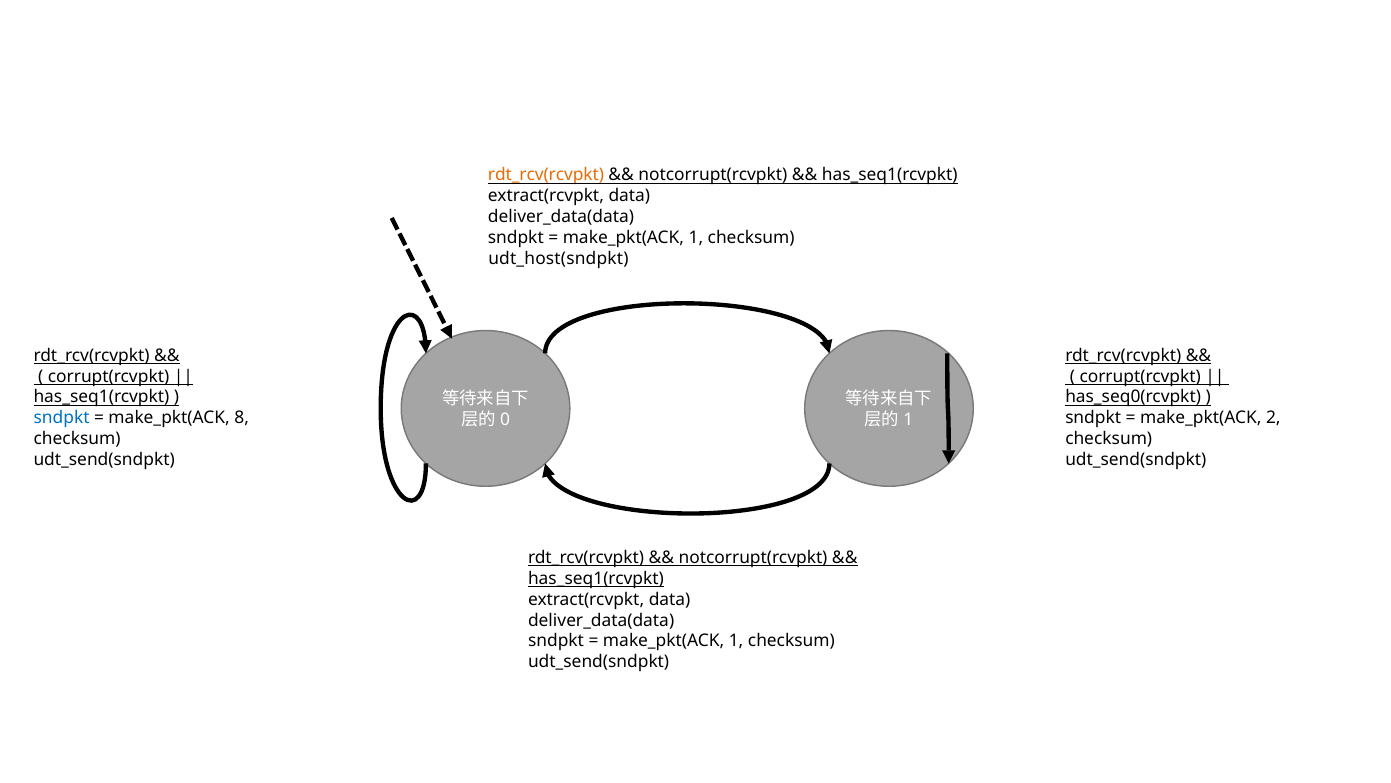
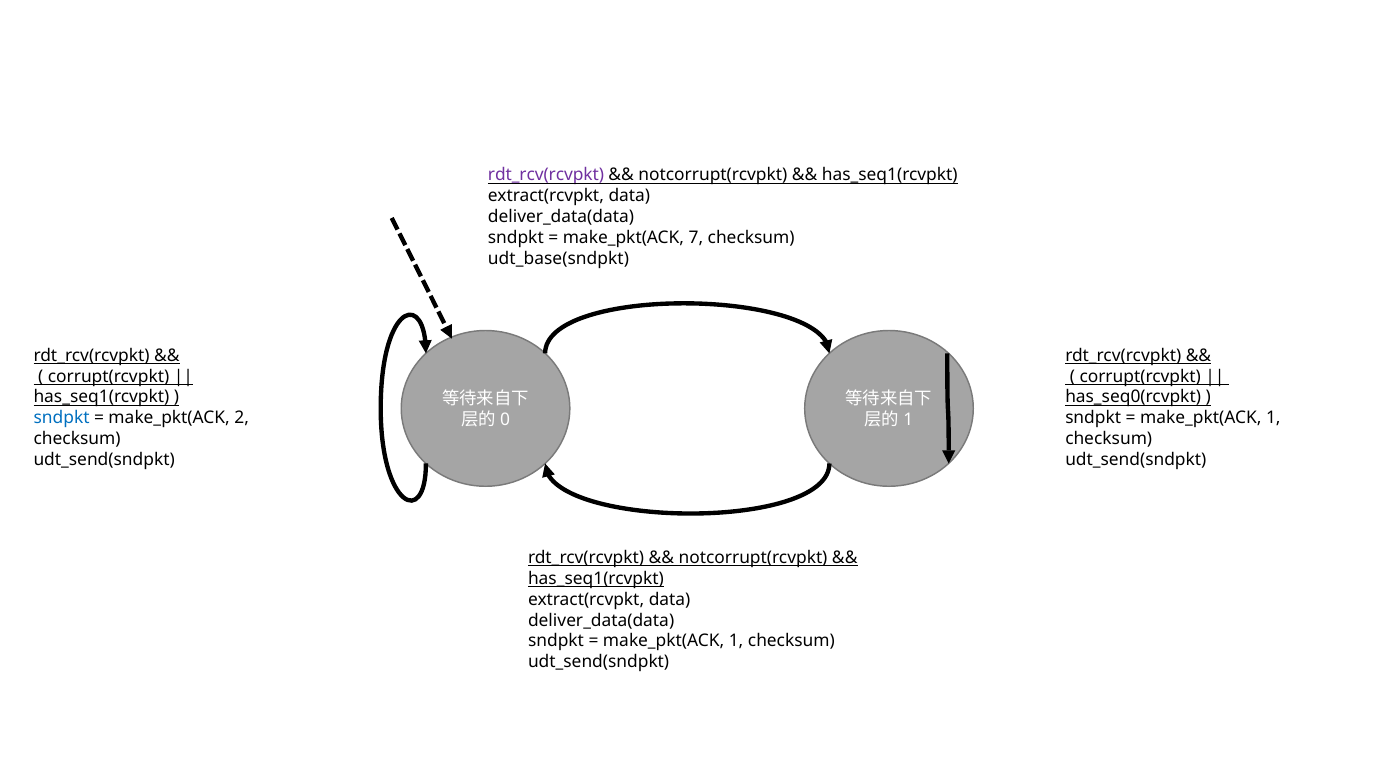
rdt_rcv(rcvpkt at (546, 175) colour: orange -> purple
1 at (696, 237): 1 -> 7
udt_host(sndpkt: udt_host(sndpkt -> udt_base(sndpkt
8: 8 -> 2
2 at (1273, 418): 2 -> 1
